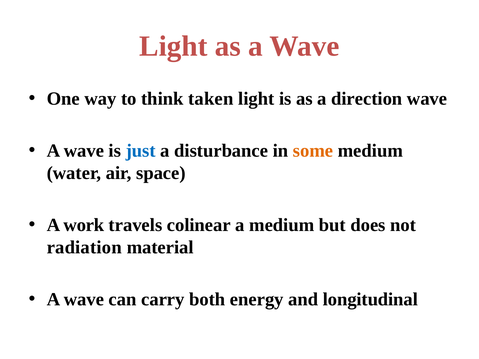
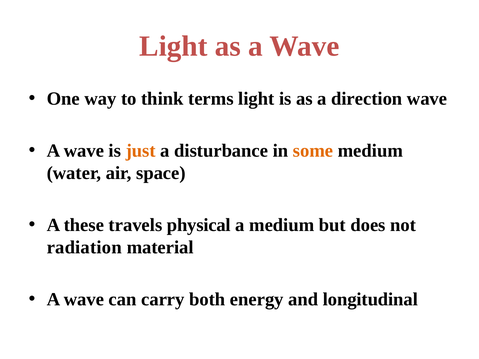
taken: taken -> terms
just colour: blue -> orange
work: work -> these
colinear: colinear -> physical
